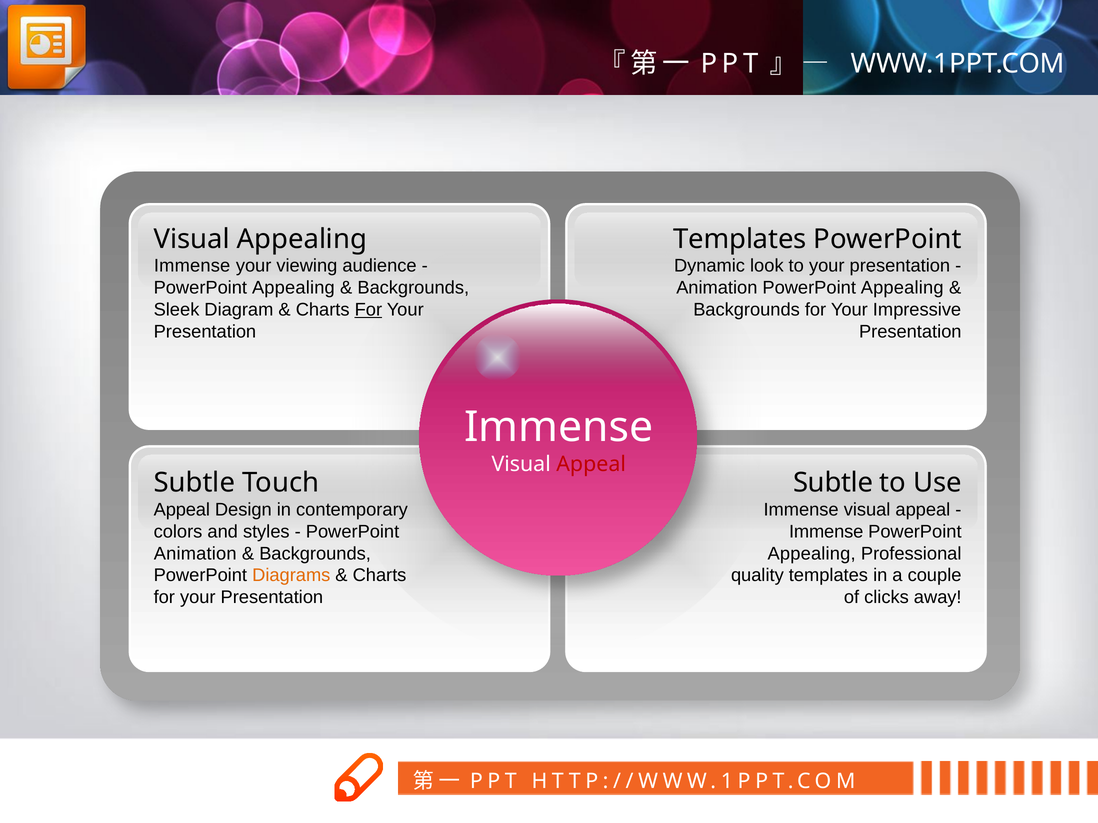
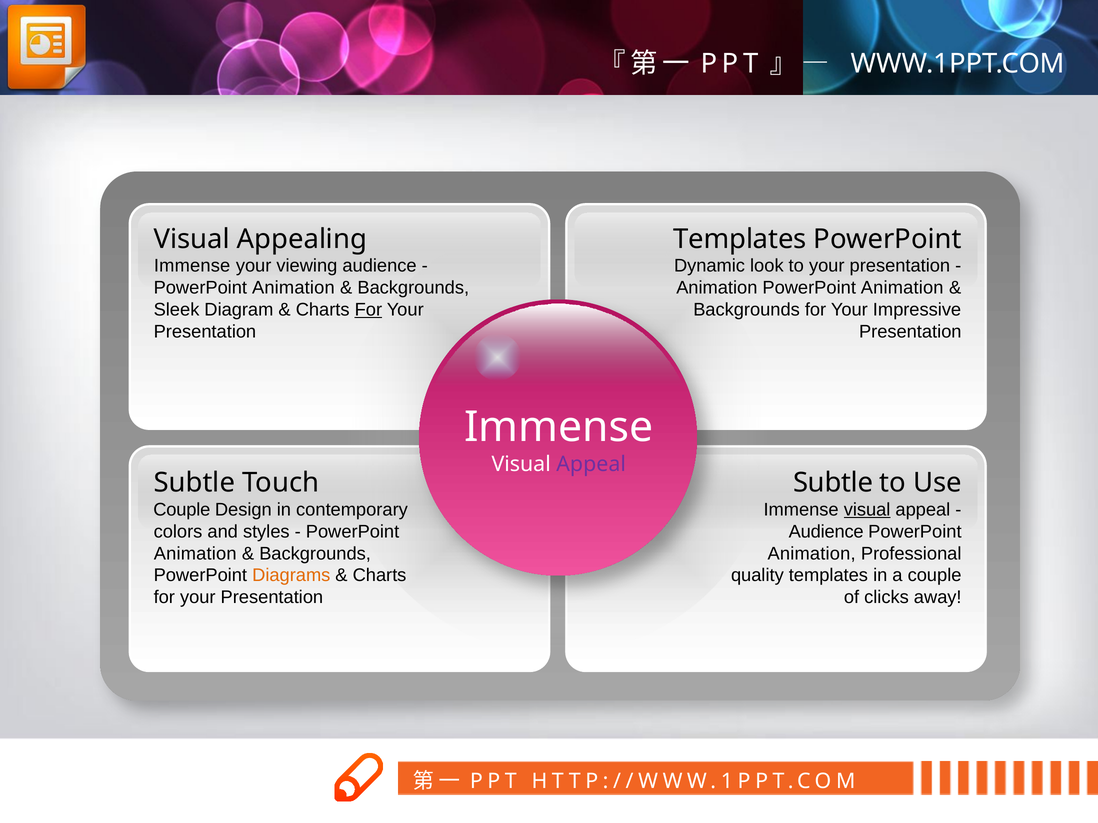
Appealing at (293, 288): Appealing -> Animation
Animation PowerPoint Appealing: Appealing -> Animation
Appeal at (591, 464) colour: red -> purple
Appeal at (182, 510): Appeal -> Couple
visual at (867, 510) underline: none -> present
Immense at (826, 532): Immense -> Audience
Appealing at (812, 554): Appealing -> Animation
